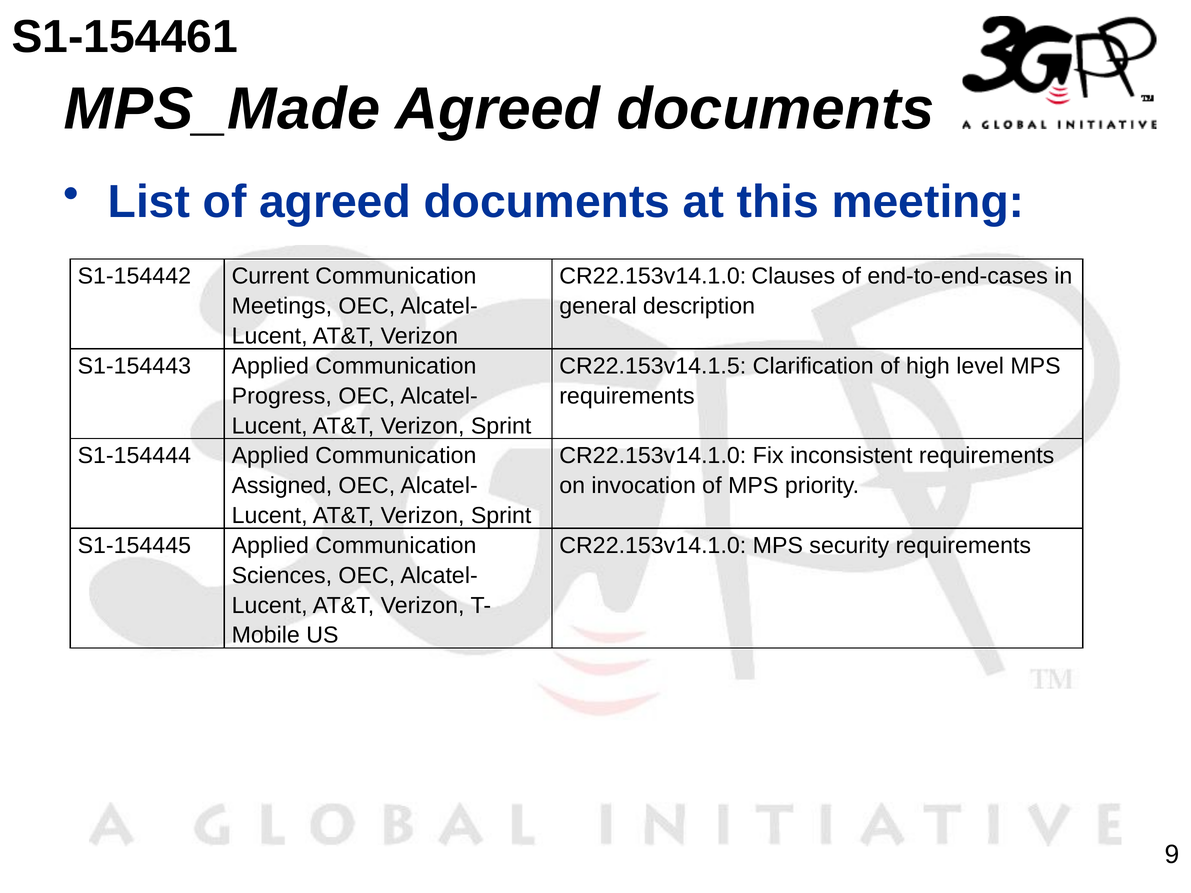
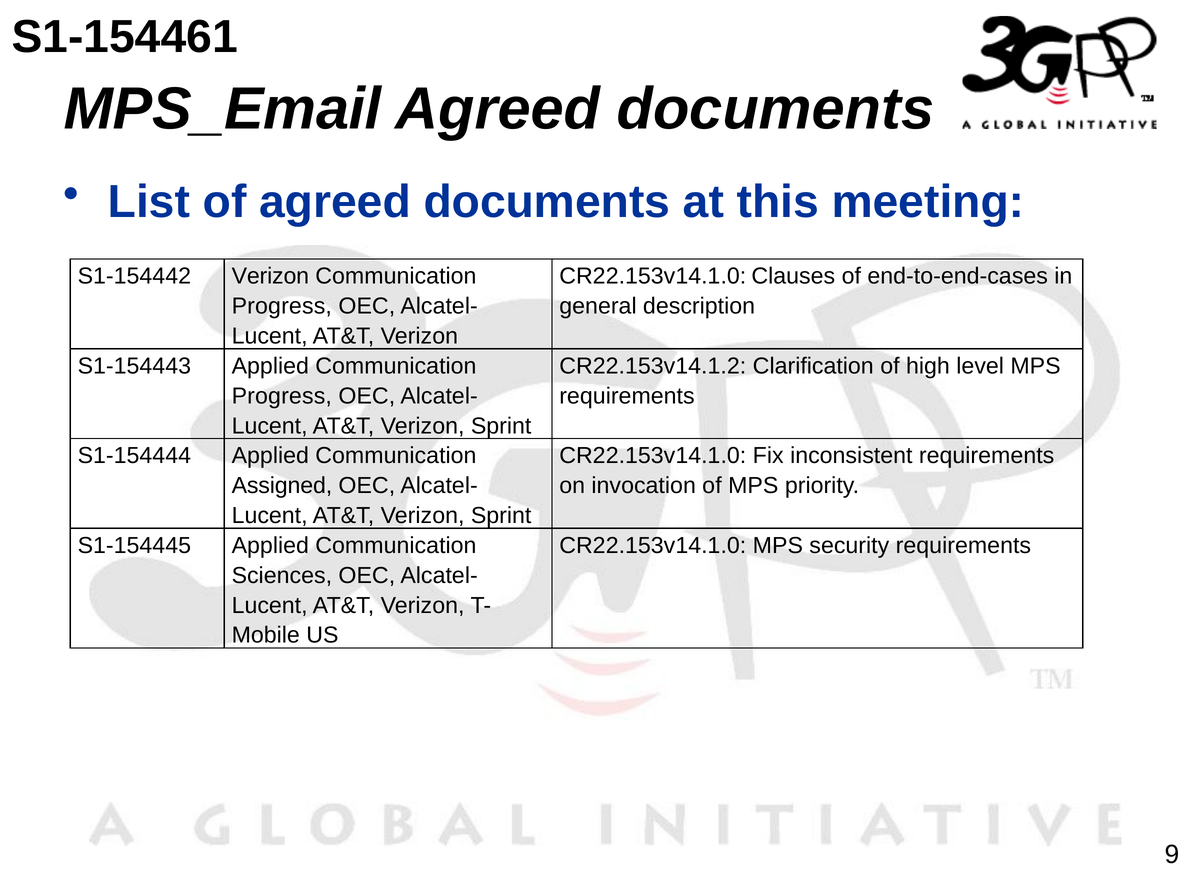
MPS_Made: MPS_Made -> MPS_Email
S1-154442 Current: Current -> Verizon
Meetings at (282, 306): Meetings -> Progress
CR22.153v14.1.5: CR22.153v14.1.5 -> CR22.153v14.1.2
